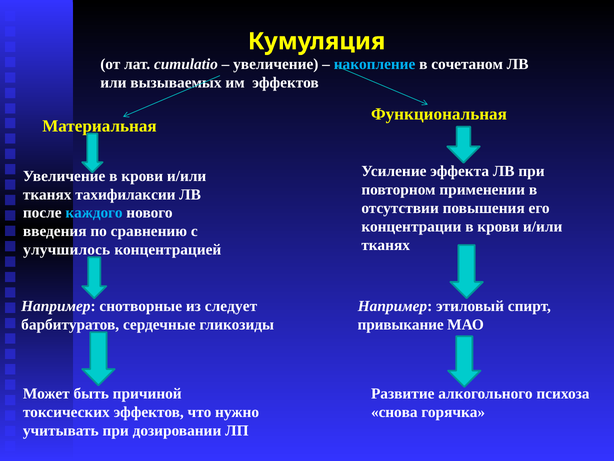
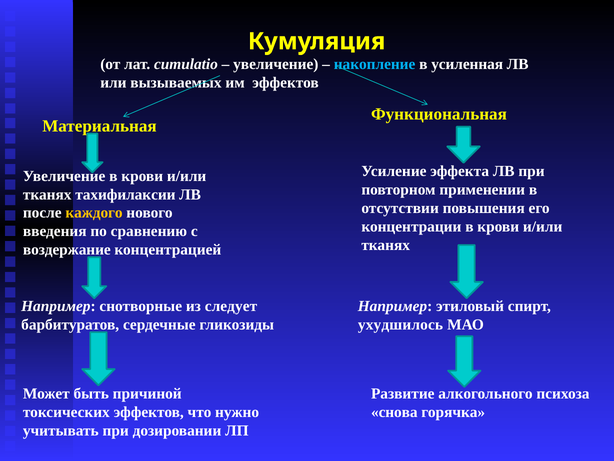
сочетаном: сочетаном -> усиленная
каждого colour: light blue -> yellow
улучшилось: улучшилось -> воздержание
привыкание: привыкание -> ухудшилось
